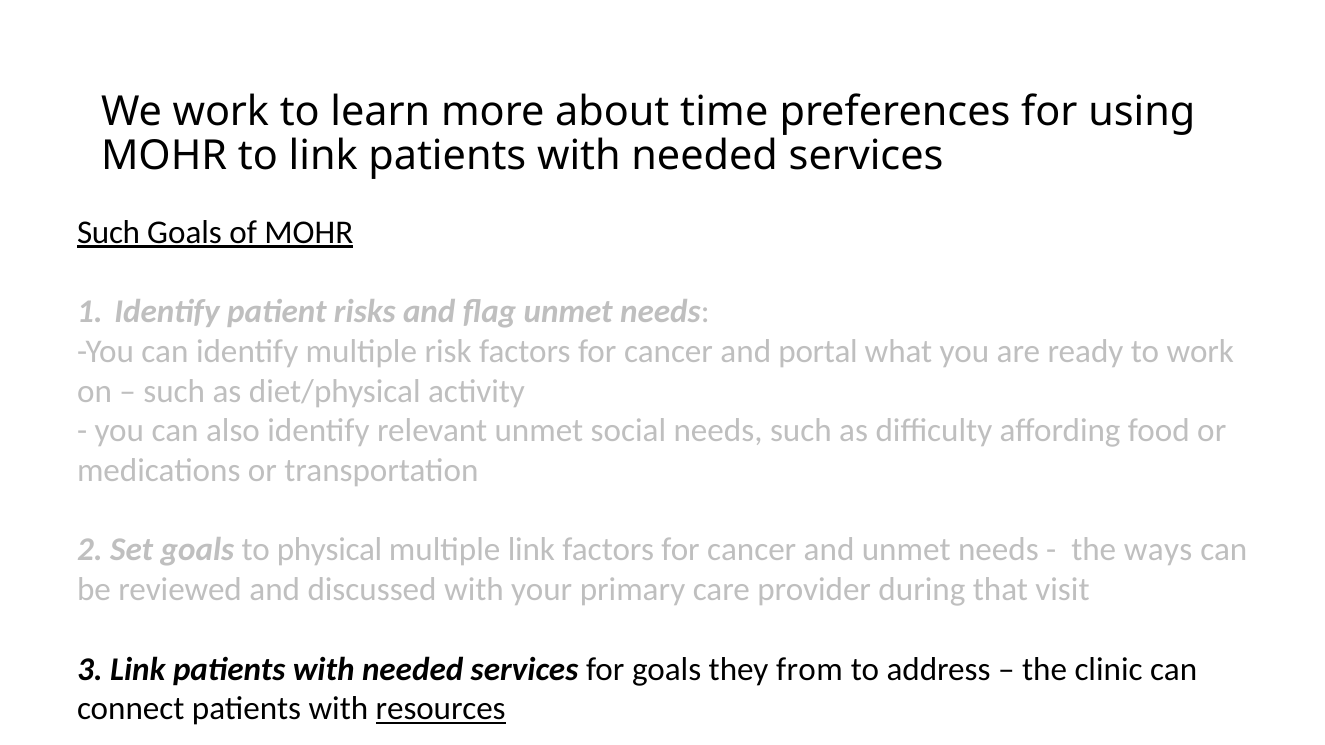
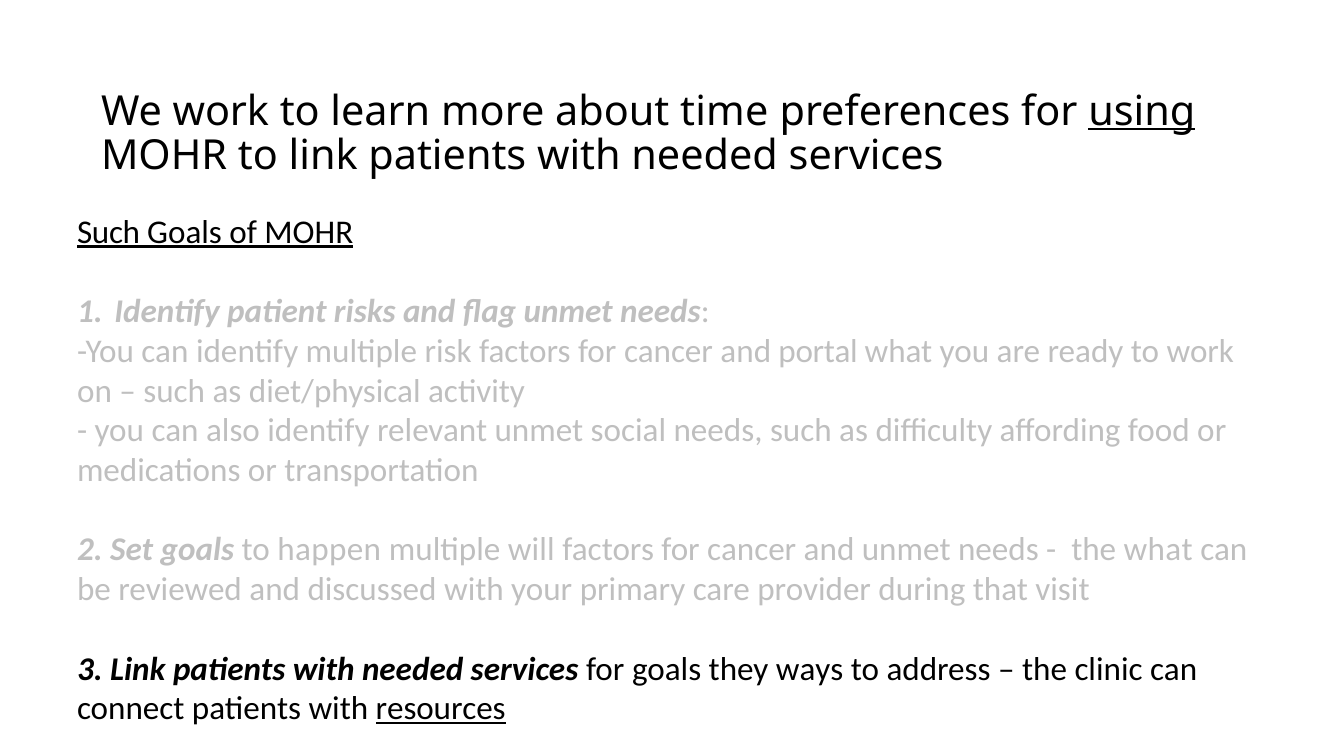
using underline: none -> present
physical: physical -> happen
multiple link: link -> will
the ways: ways -> what
from: from -> ways
